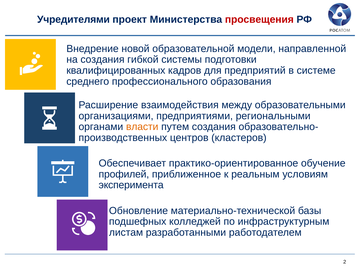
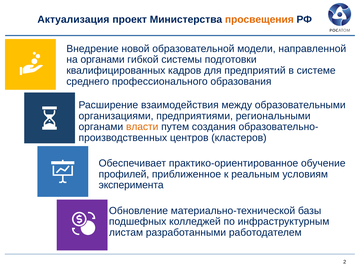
Учредителями: Учредителями -> Актуализация
просвещения colour: red -> orange
на создания: создания -> органами
